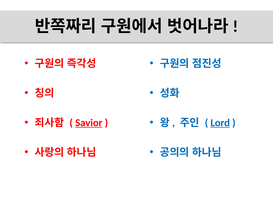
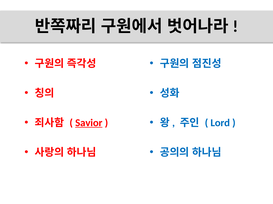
Lord underline: present -> none
